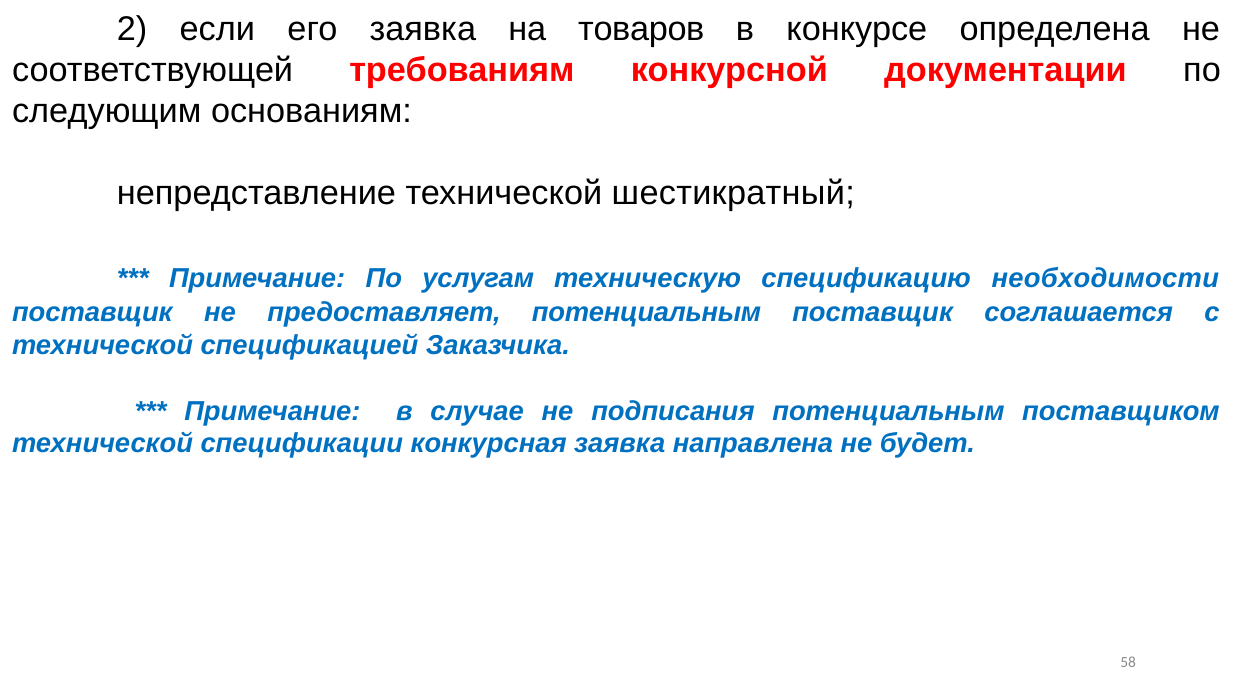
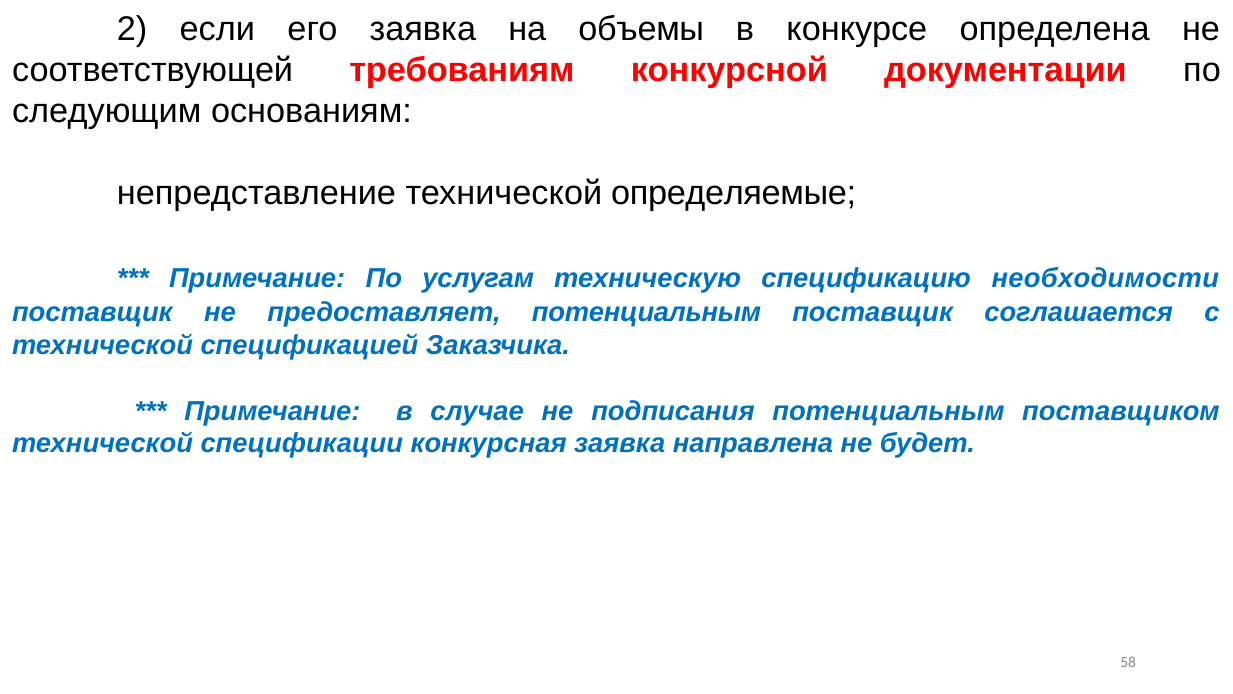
товаров: товаров -> объемы
шестикратный: шестикратный -> определяемые
